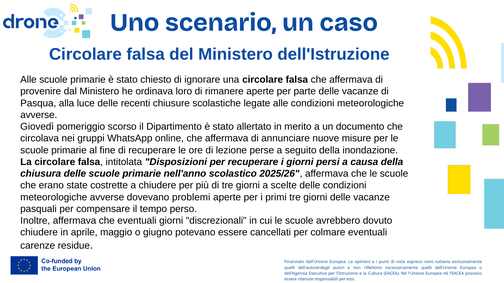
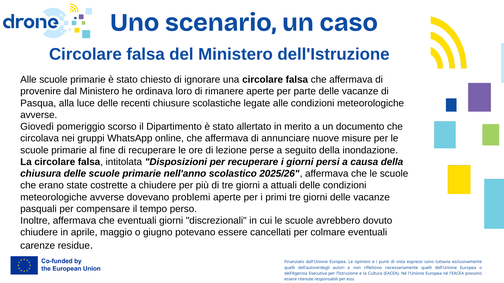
scelte: scelte -> attuali
